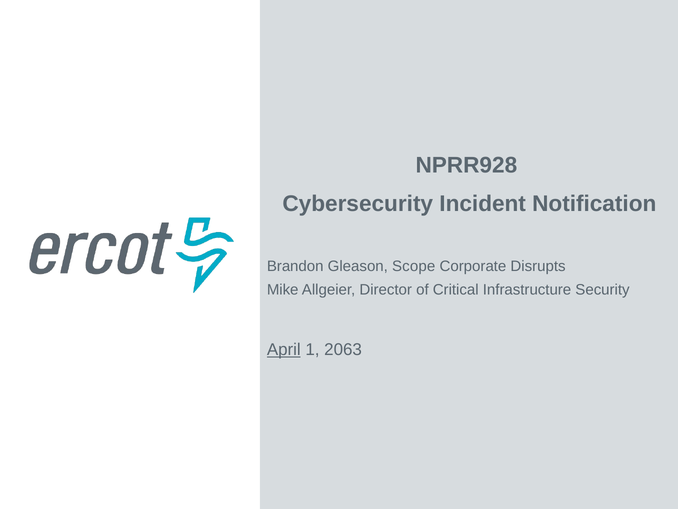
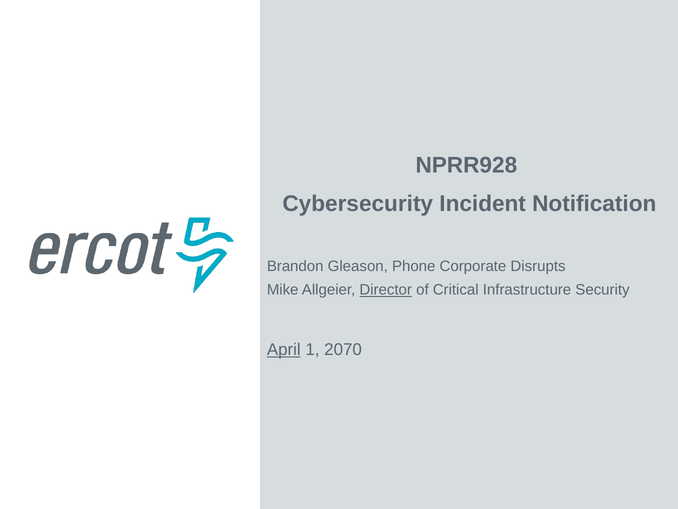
Scope: Scope -> Phone
Director underline: none -> present
2063: 2063 -> 2070
